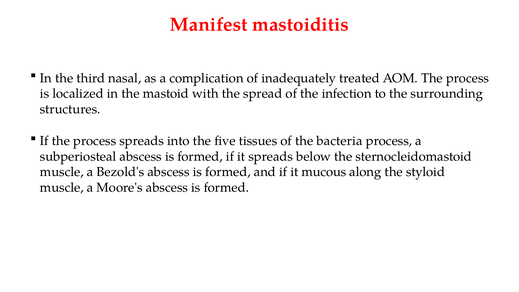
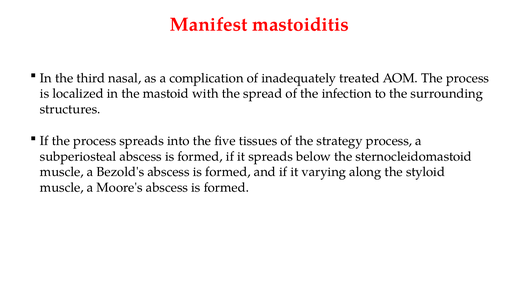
bacteria: bacteria -> strategy
mucous: mucous -> varying
